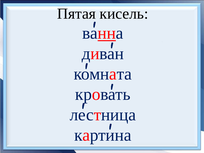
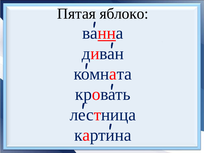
кисель: кисель -> яблоко
